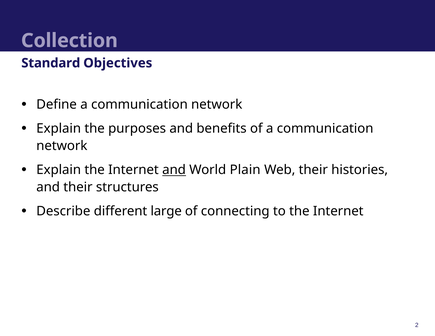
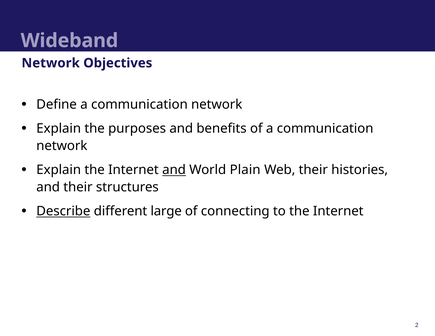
Collection: Collection -> Wideband
Standard at (51, 63): Standard -> Network
Describe underline: none -> present
